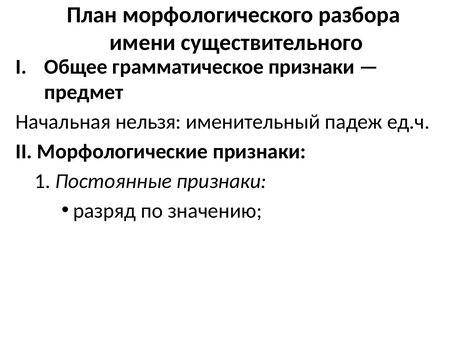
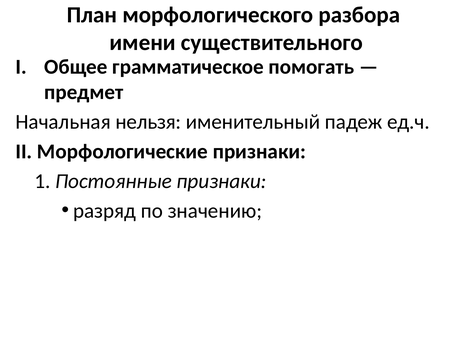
грамматическое признаки: признаки -> помогать
